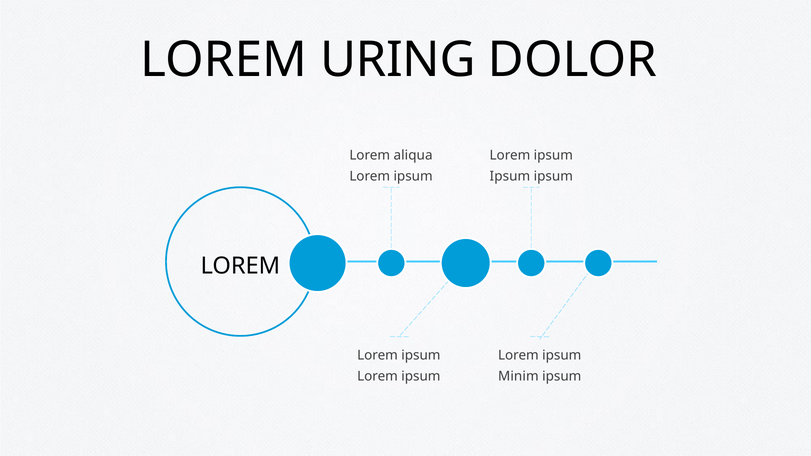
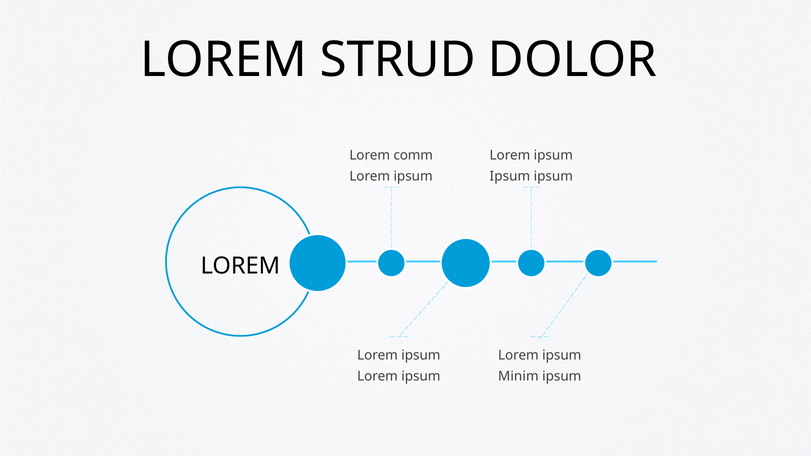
URING: URING -> STRUD
aliqua: aliqua -> comm
